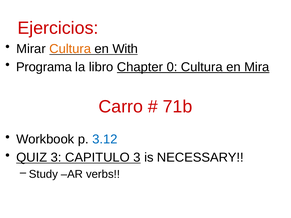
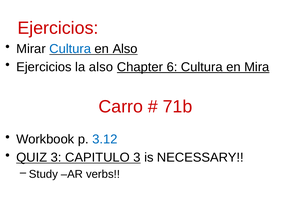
Cultura at (70, 49) colour: orange -> blue
en With: With -> Also
Programa at (44, 67): Programa -> Ejercicios
la libro: libro -> also
0: 0 -> 6
